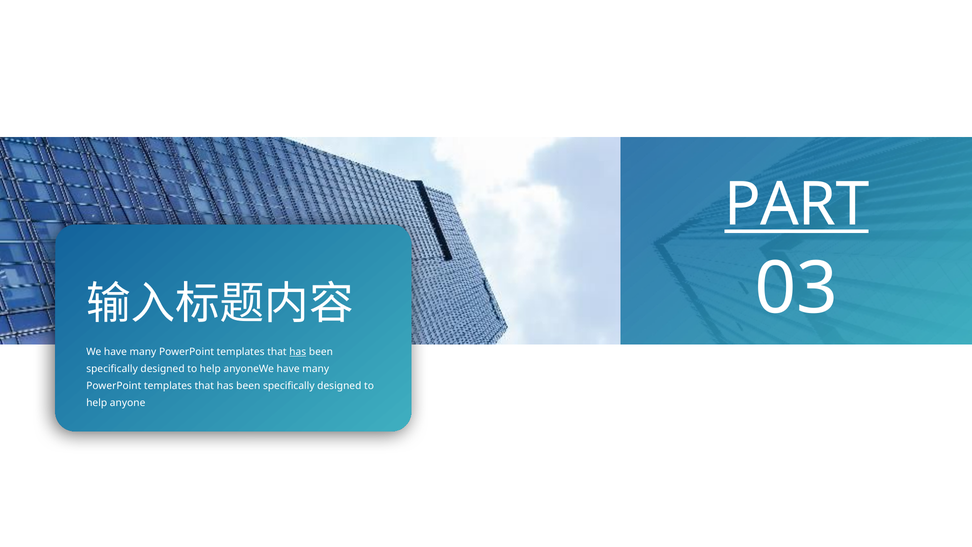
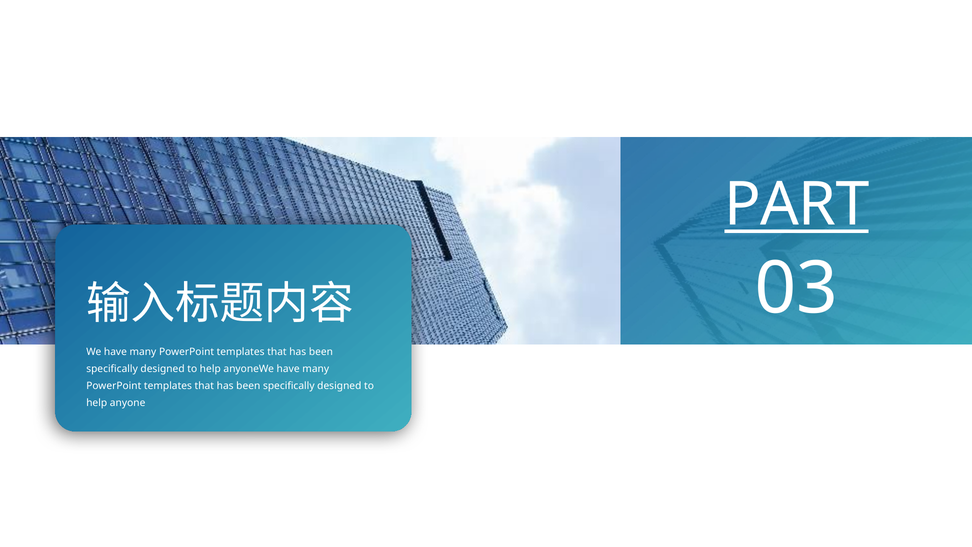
has at (298, 352) underline: present -> none
